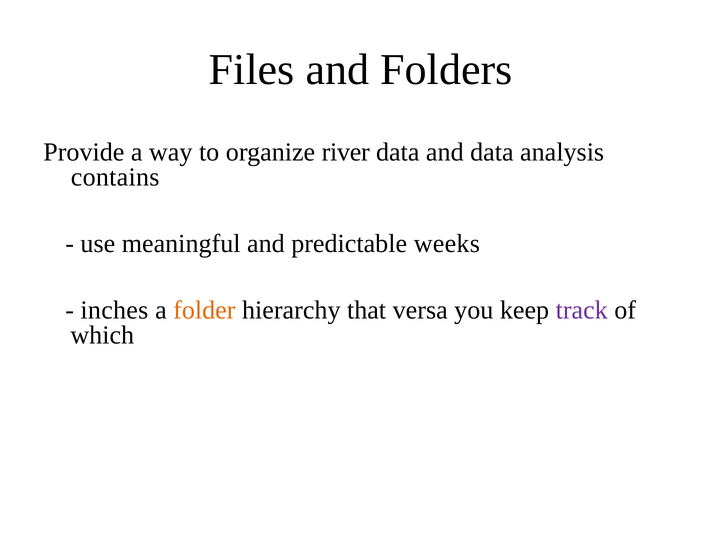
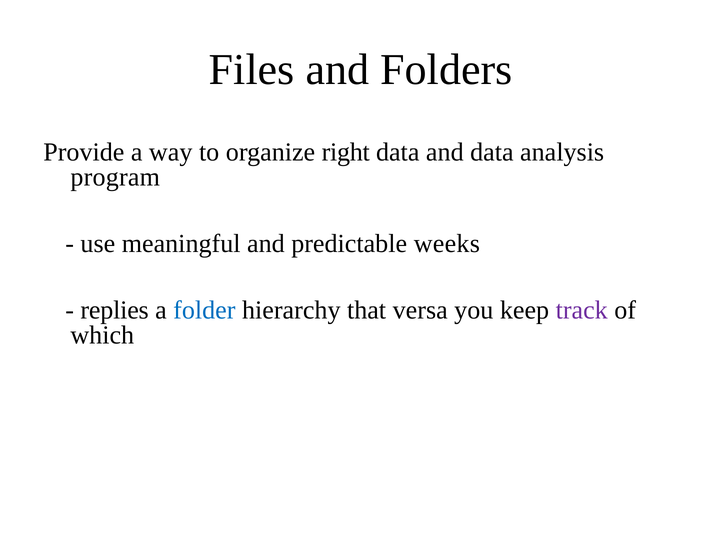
river: river -> right
contains: contains -> program
inches: inches -> replies
folder colour: orange -> blue
